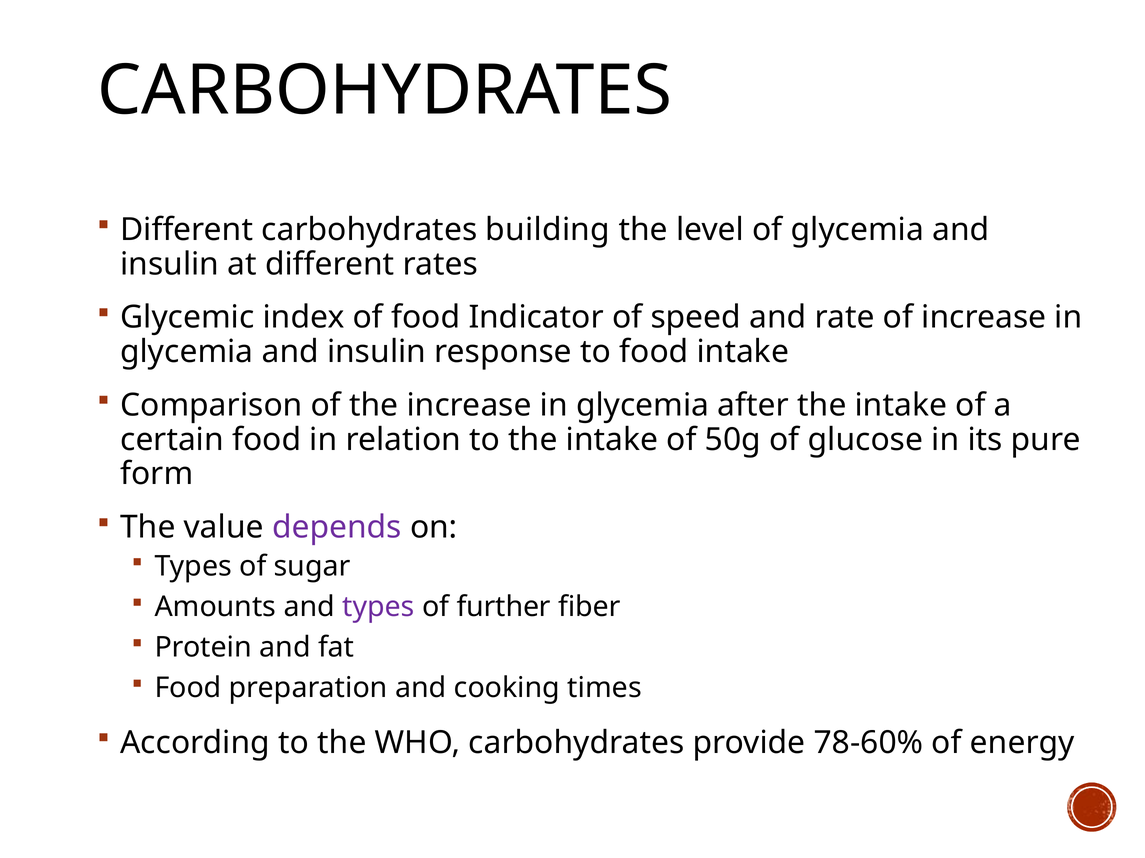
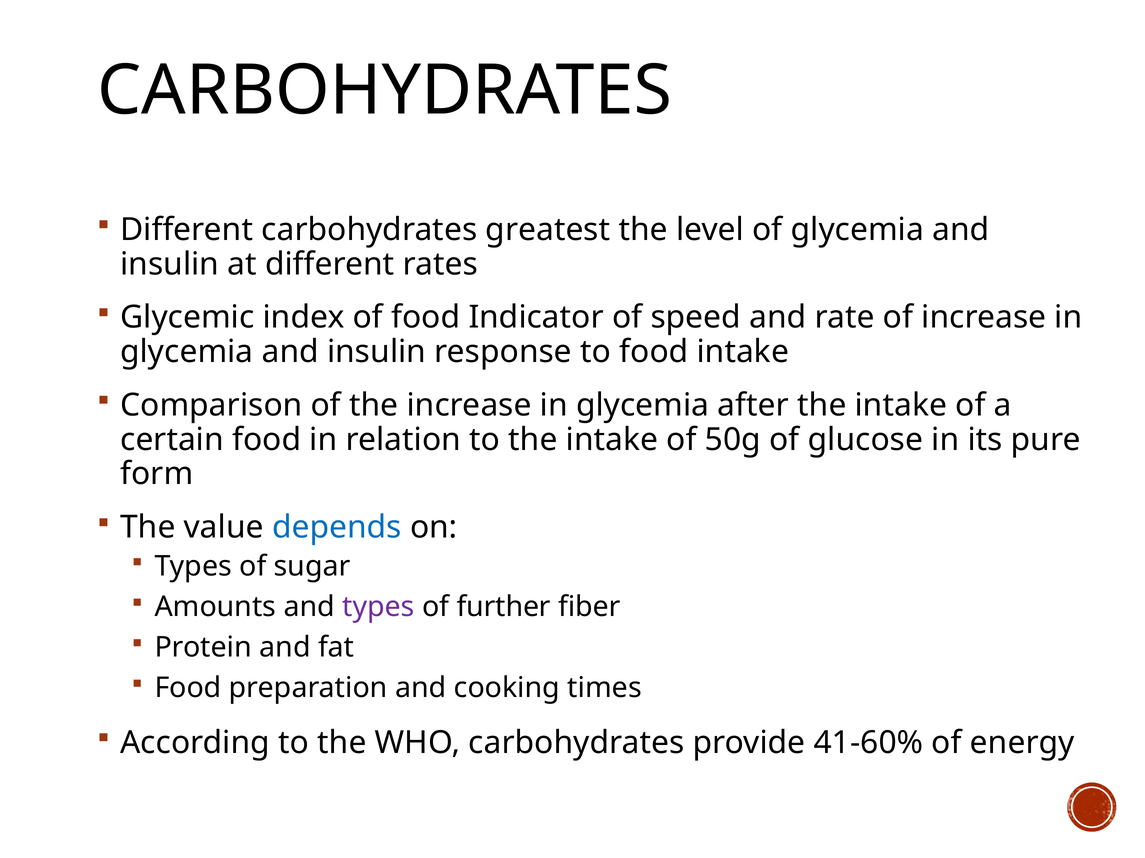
building: building -> greatest
depends colour: purple -> blue
78-60%: 78-60% -> 41-60%
